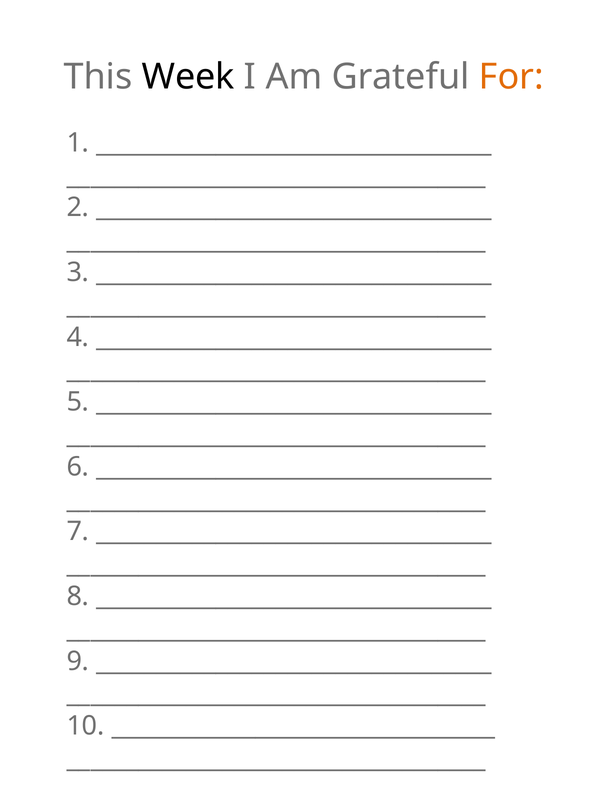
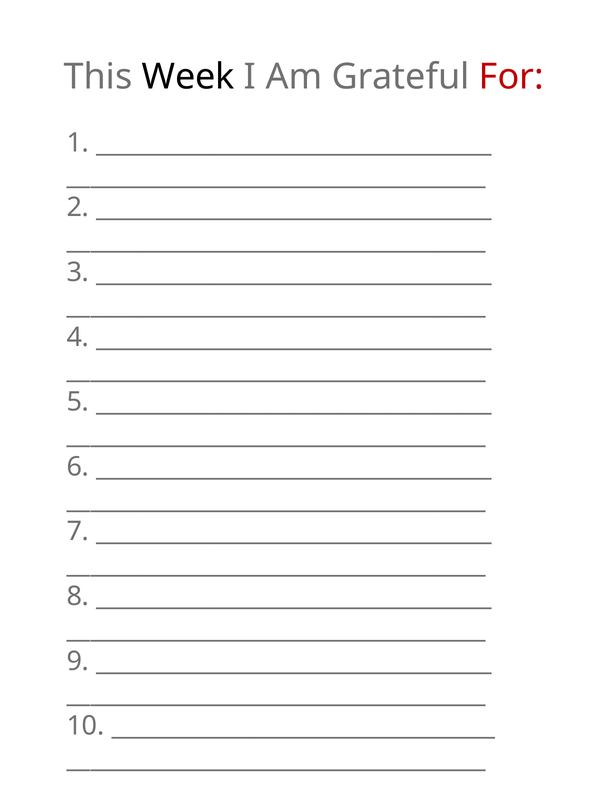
For colour: orange -> red
